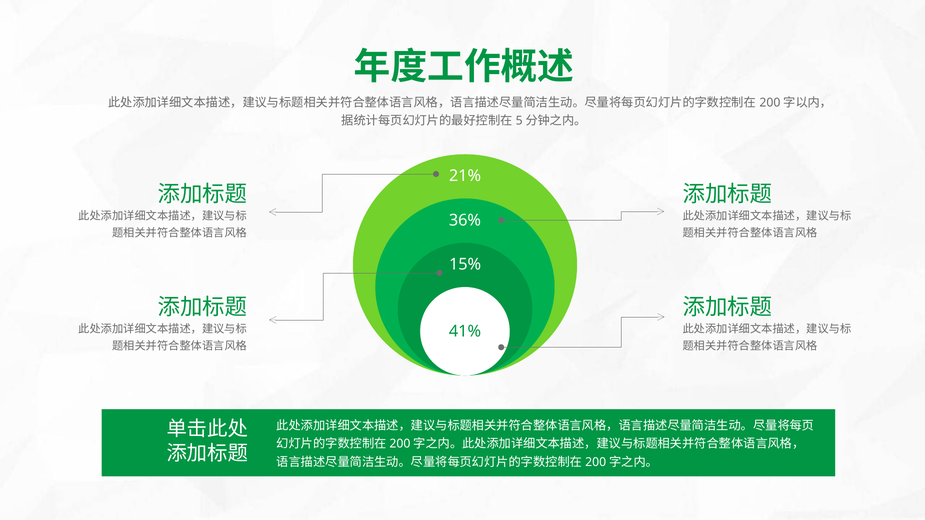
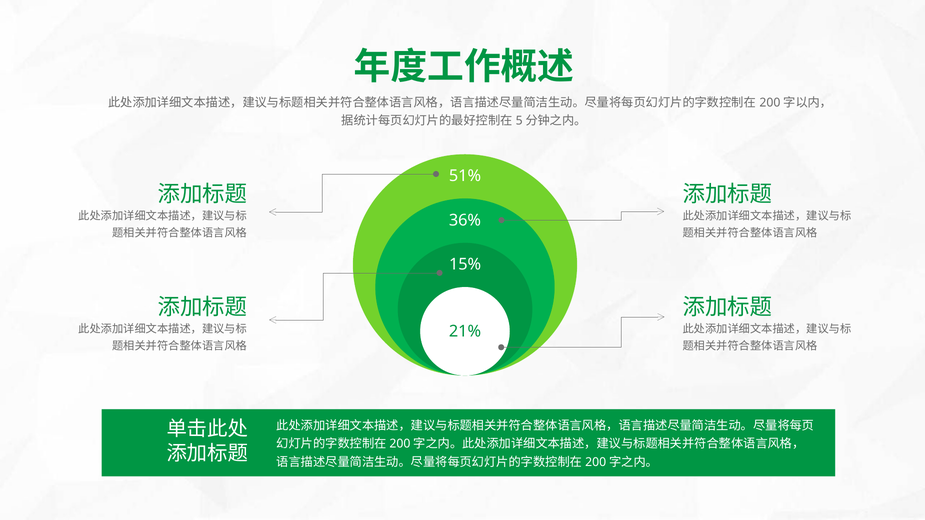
21%: 21% -> 51%
41%: 41% -> 21%
